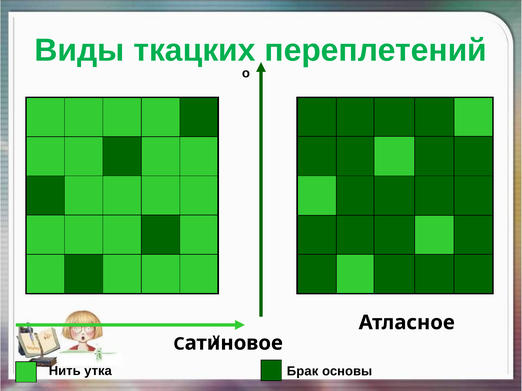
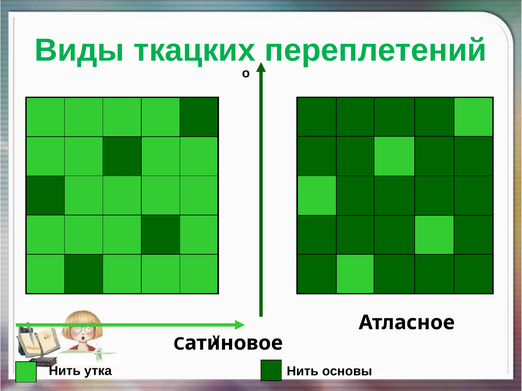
утка Брак: Брак -> Нить
